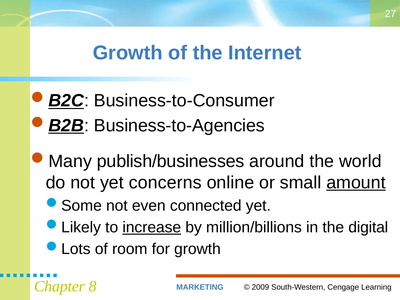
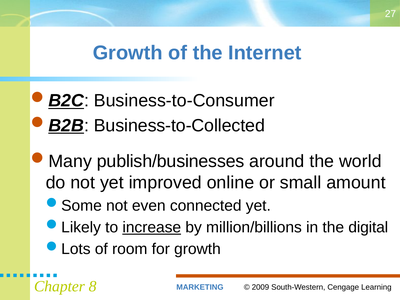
Business-to-Agencies: Business-to-Agencies -> Business-to-Collected
concerns: concerns -> improved
amount underline: present -> none
